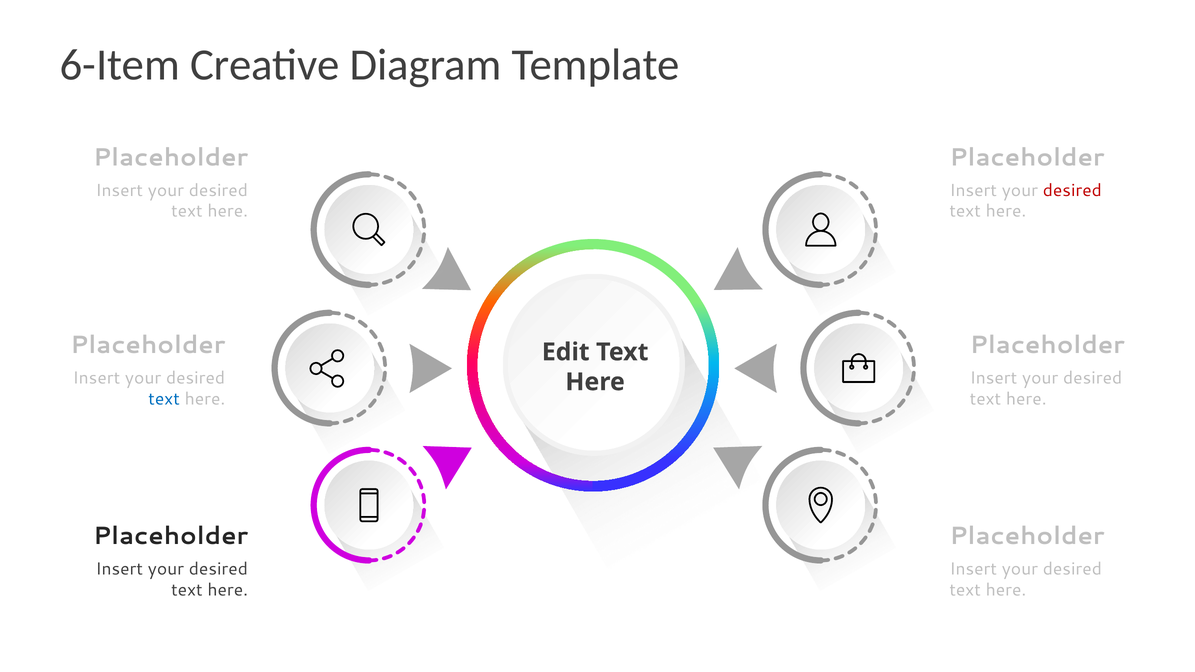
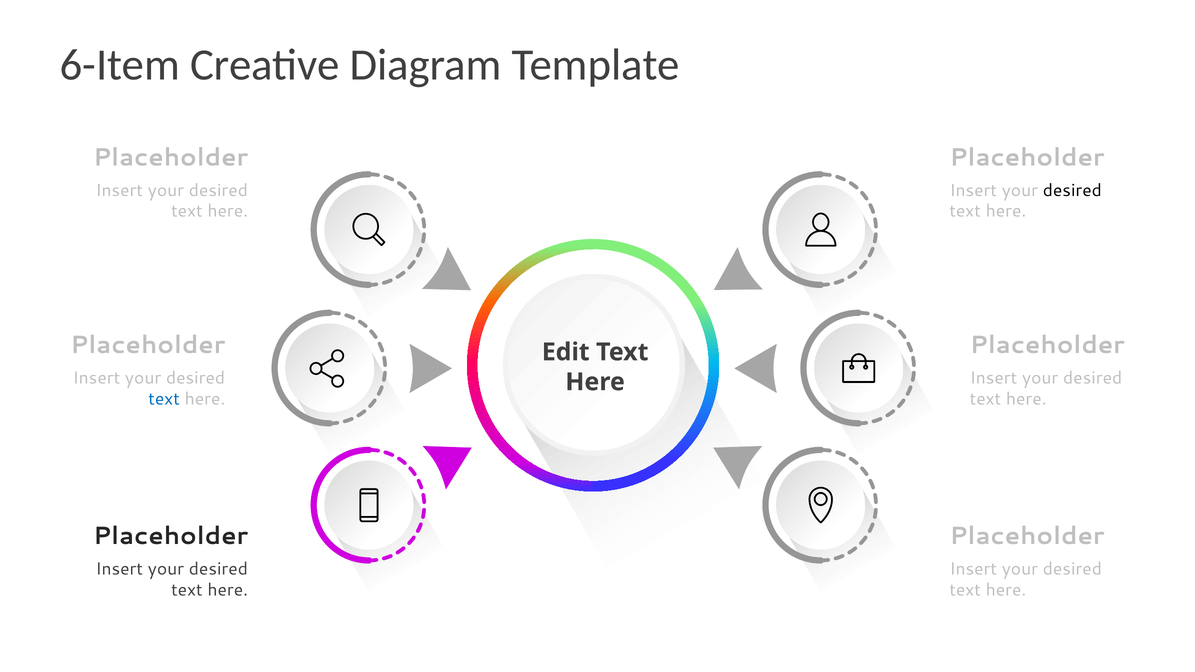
desired at (1072, 190) colour: red -> black
